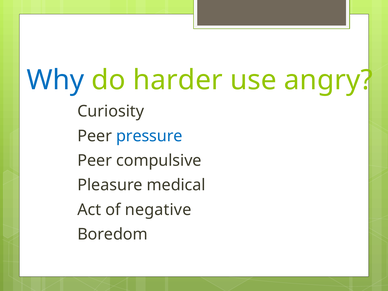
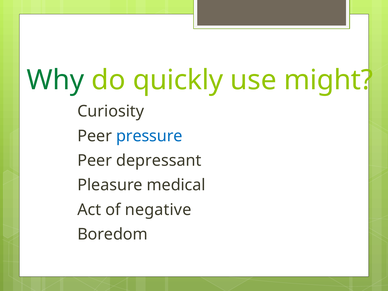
Why colour: blue -> green
harder: harder -> quickly
angry: angry -> might
compulsive: compulsive -> depressant
